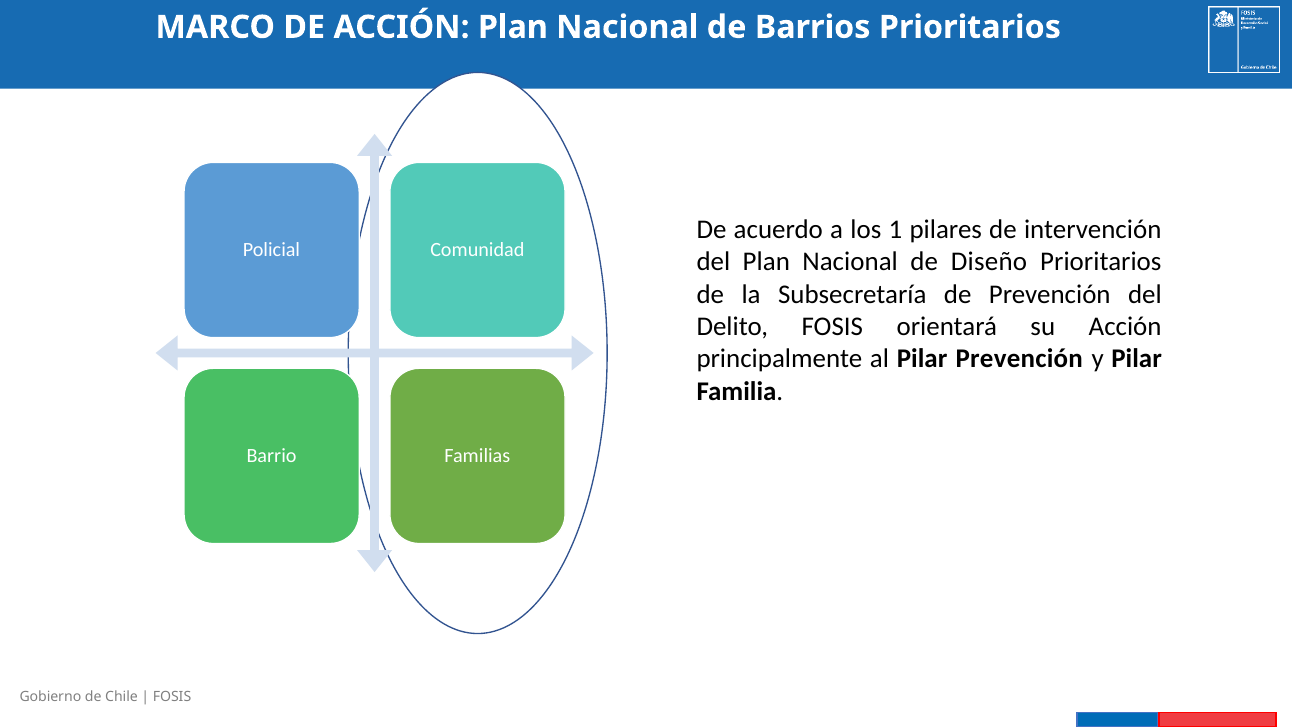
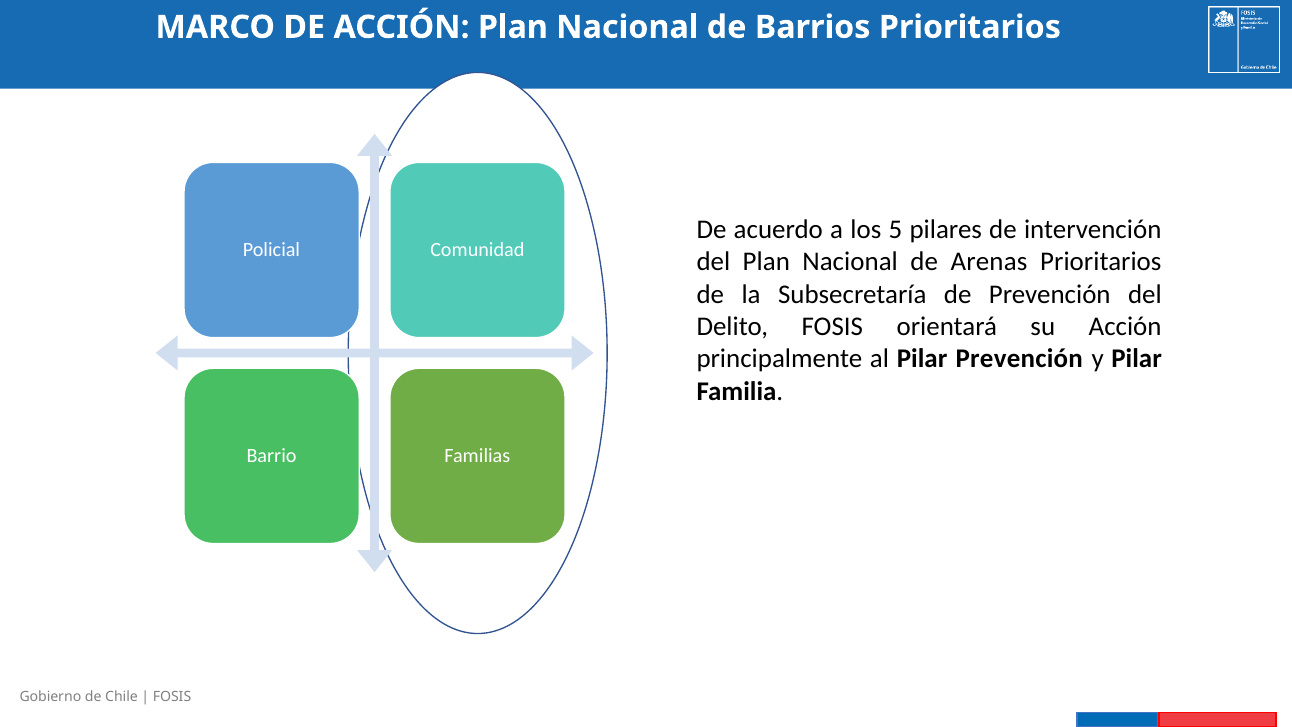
1: 1 -> 5
Diseño: Diseño -> Arenas
